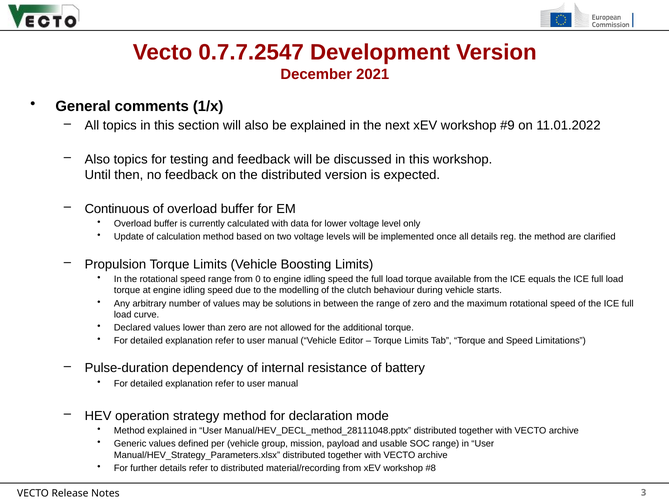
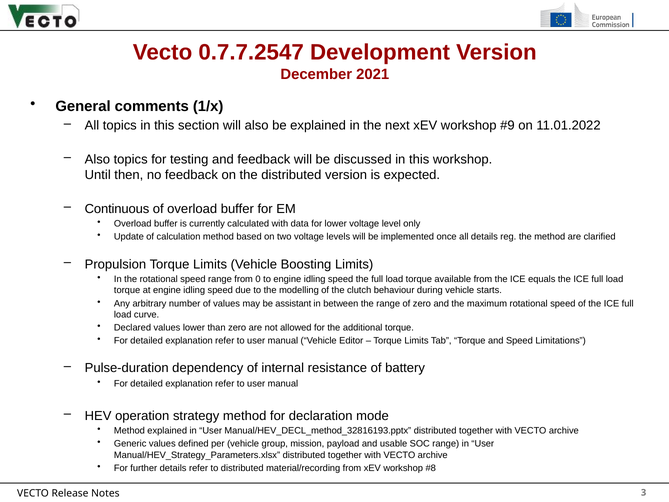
solutions: solutions -> assistant
Manual/HEV_DECL_method_28111048.pptx: Manual/HEV_DECL_method_28111048.pptx -> Manual/HEV_DECL_method_32816193.pptx
